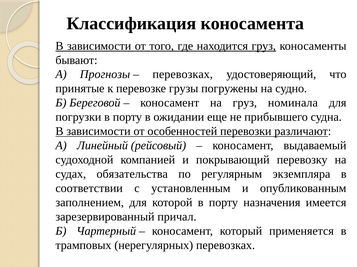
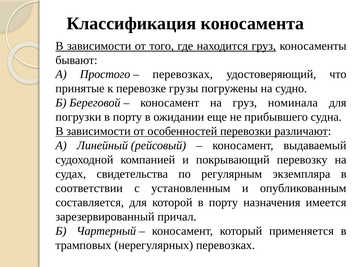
Прогнозы: Прогнозы -> Простого
обязательства: обязательства -> свидетельства
заполнением: заполнением -> составляется
